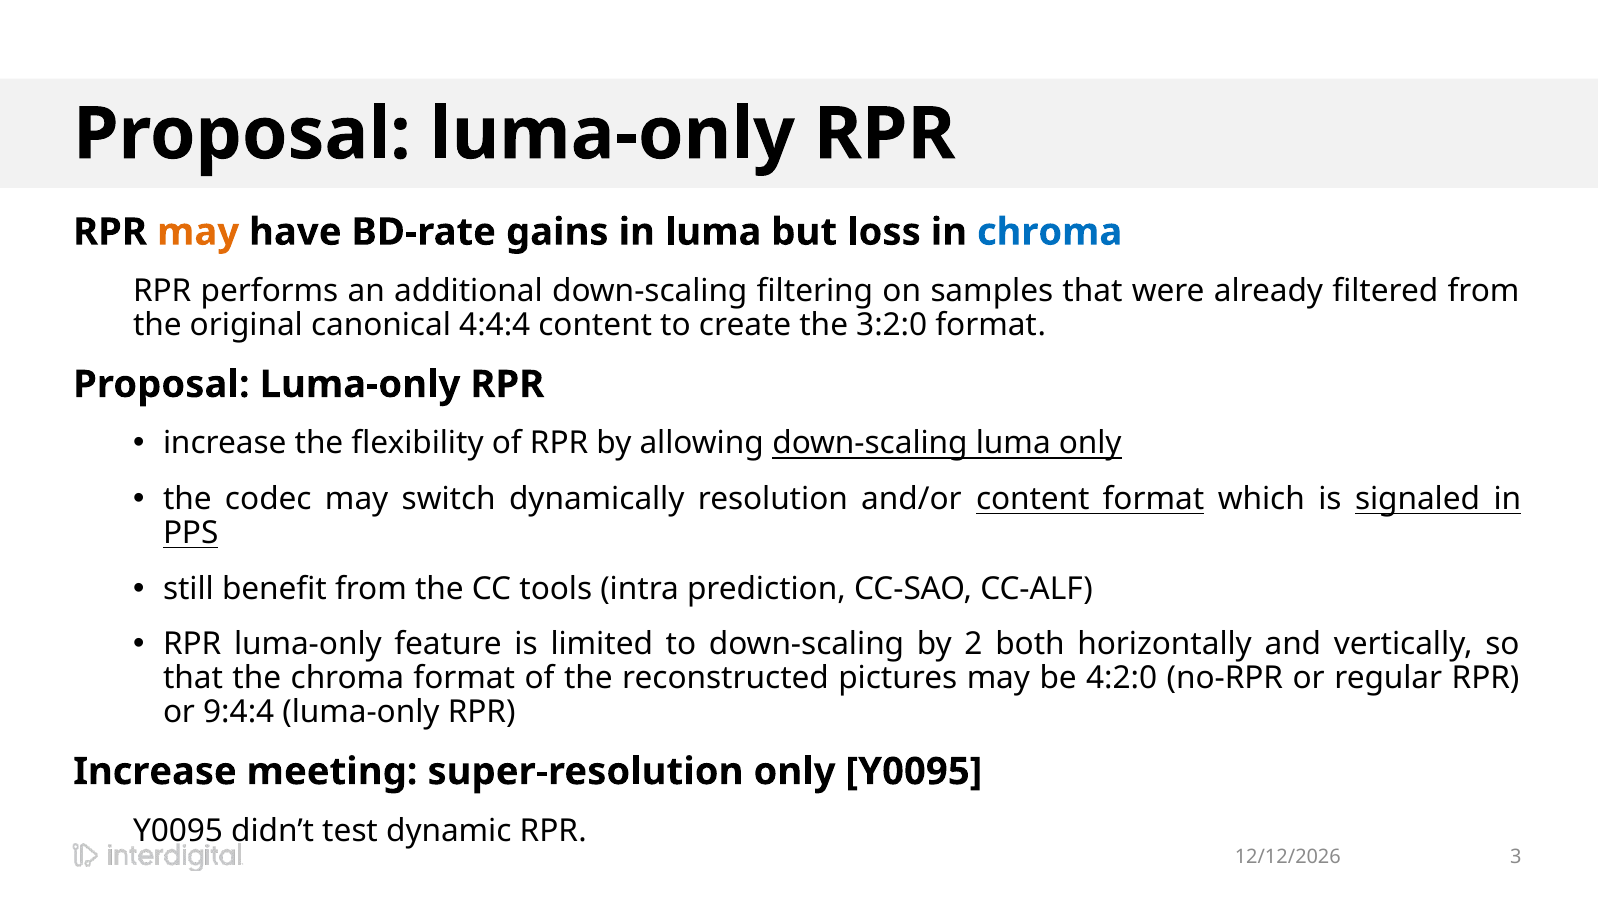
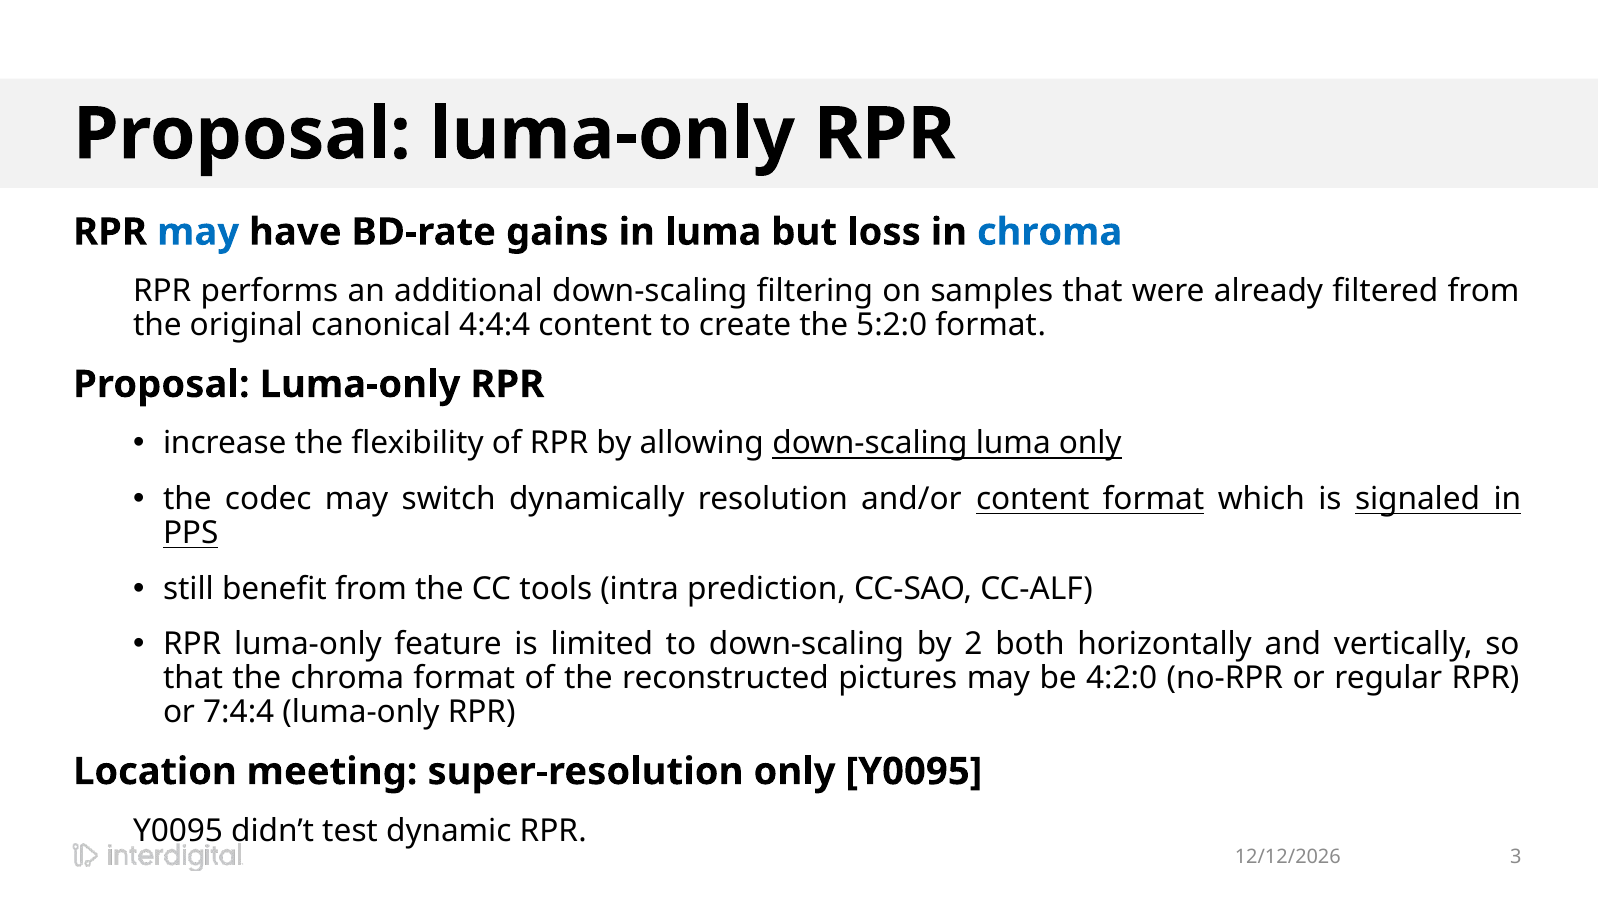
may at (198, 232) colour: orange -> blue
3:2:0: 3:2:0 -> 5:2:0
9:4:4: 9:4:4 -> 7:4:4
Increase at (155, 771): Increase -> Location
